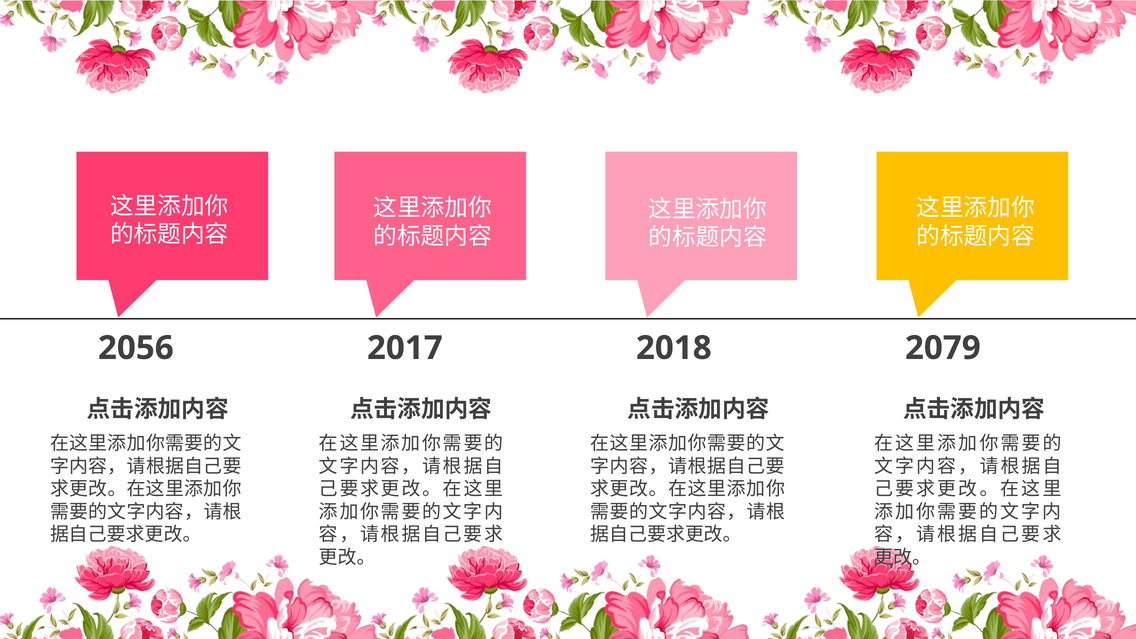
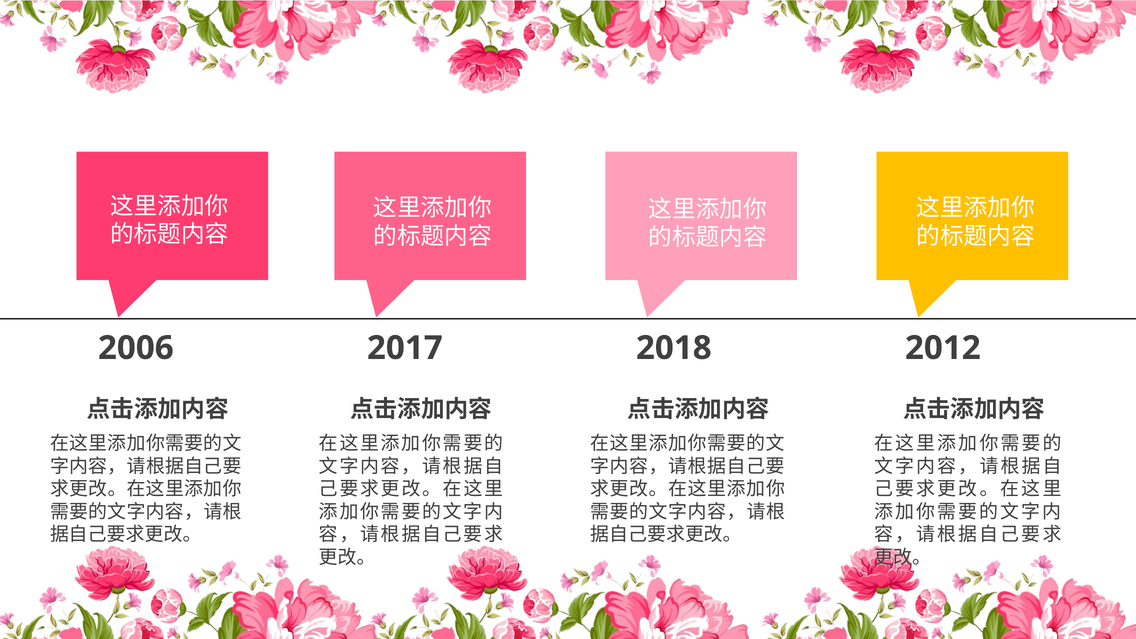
2056: 2056 -> 2006
2079: 2079 -> 2012
